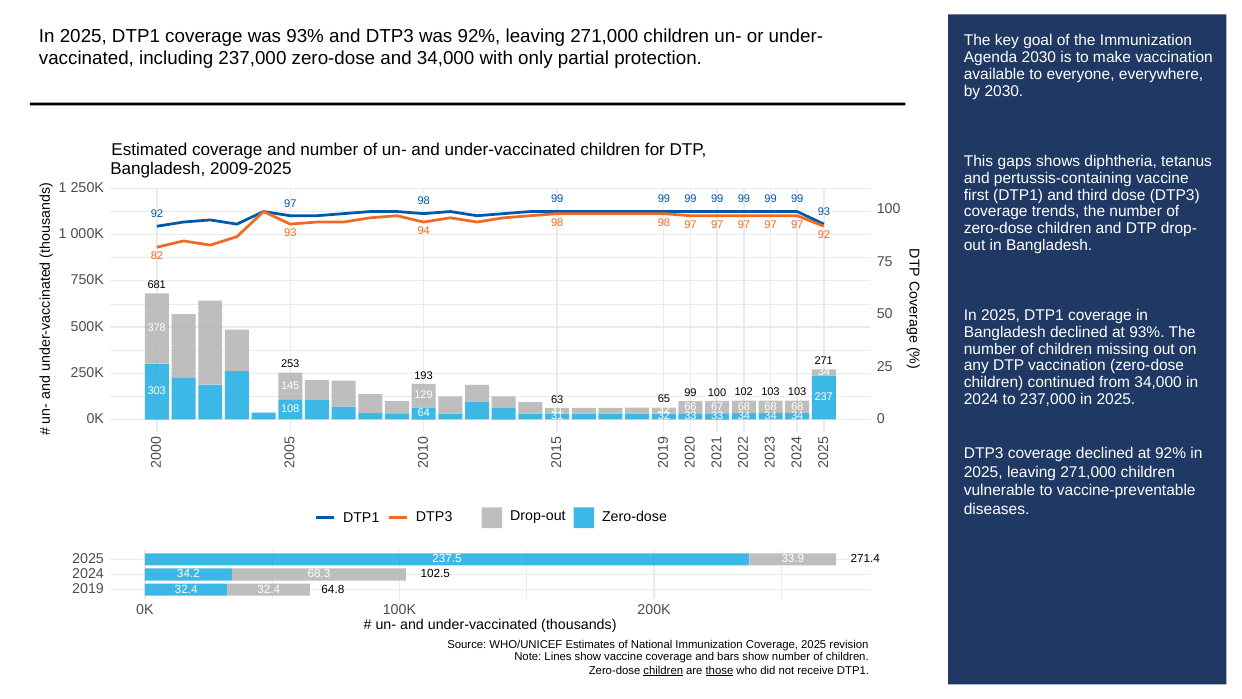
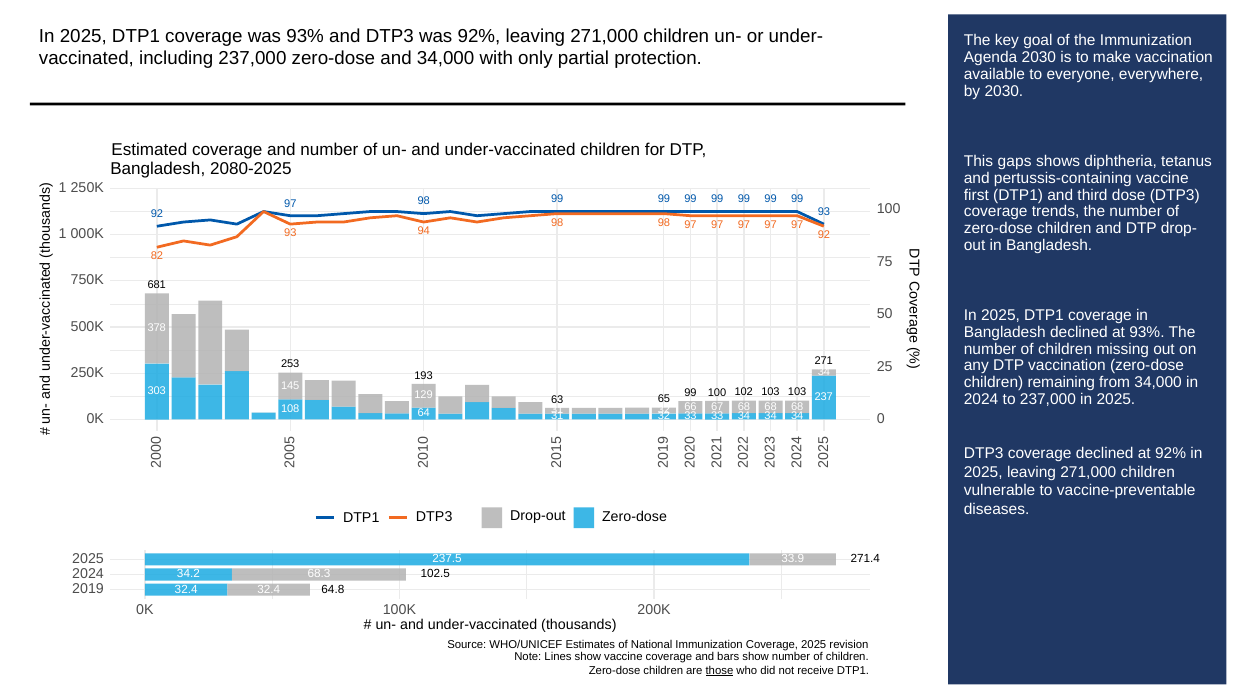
2009-2025: 2009-2025 -> 2080-2025
continued: continued -> remaining
children at (663, 670) underline: present -> none
